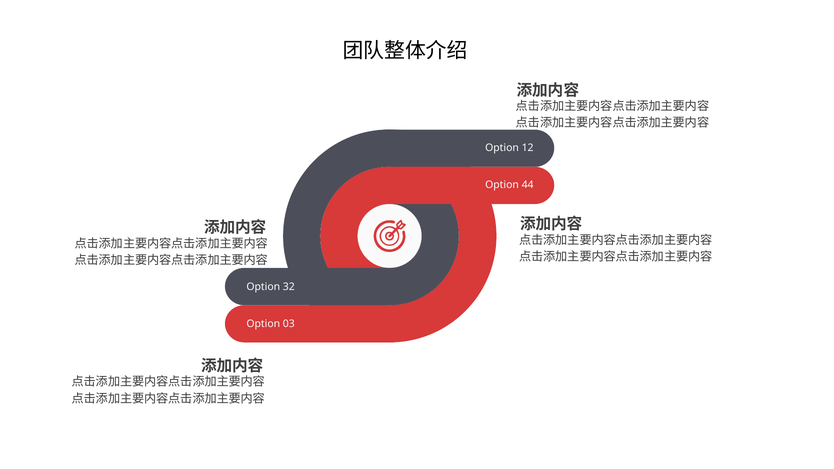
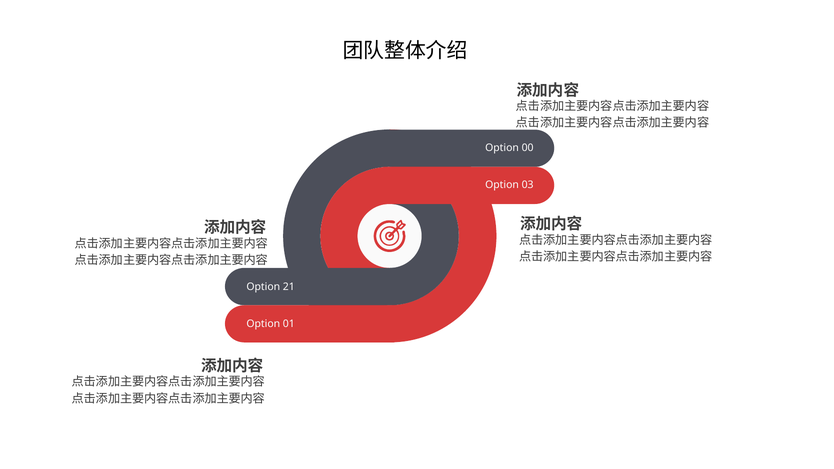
12: 12 -> 00
44: 44 -> 03
32: 32 -> 21
03: 03 -> 01
